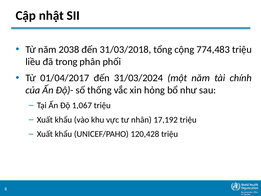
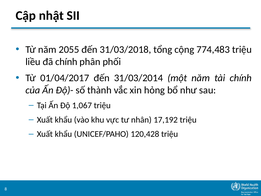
2038: 2038 -> 2055
đã trong: trong -> chính
31/03/2024: 31/03/2024 -> 31/03/2014
thống: thống -> thành
